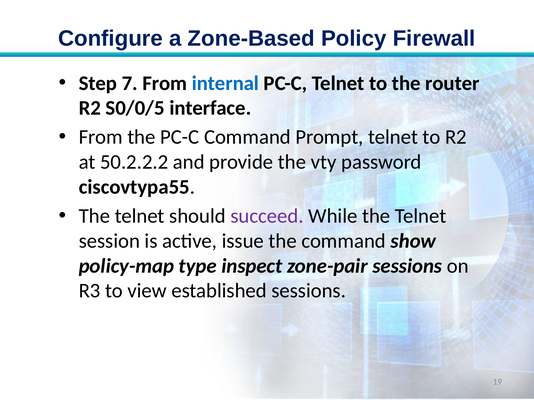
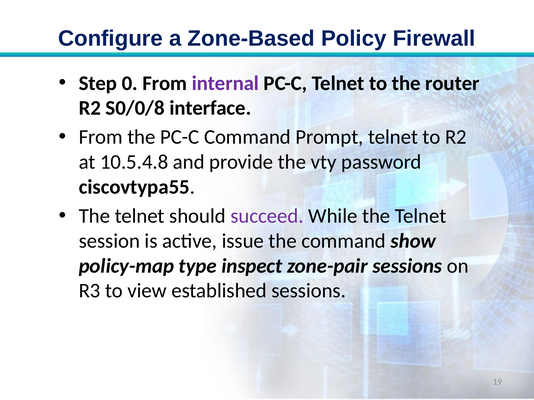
7: 7 -> 0
internal colour: blue -> purple
S0/0/5: S0/0/5 -> S0/0/8
50.2.2.2: 50.2.2.2 -> 10.5.4.8
